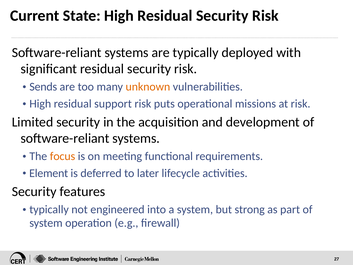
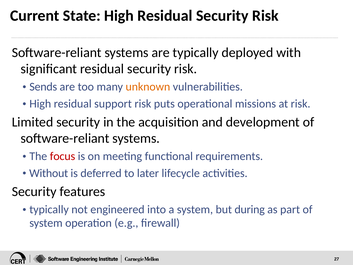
focus colour: orange -> red
Element: Element -> Without
strong: strong -> during
